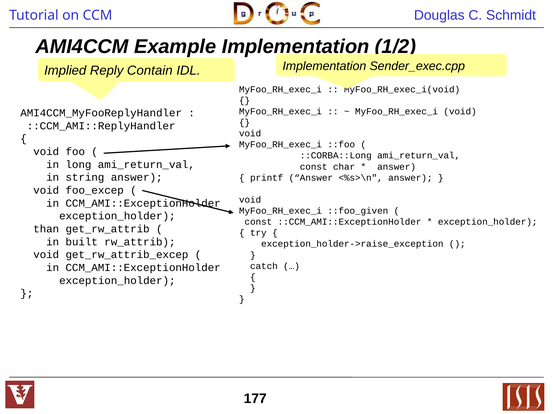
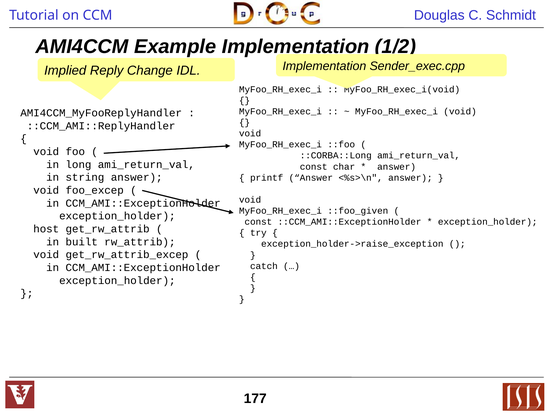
Contain: Contain -> Change
than: than -> host
